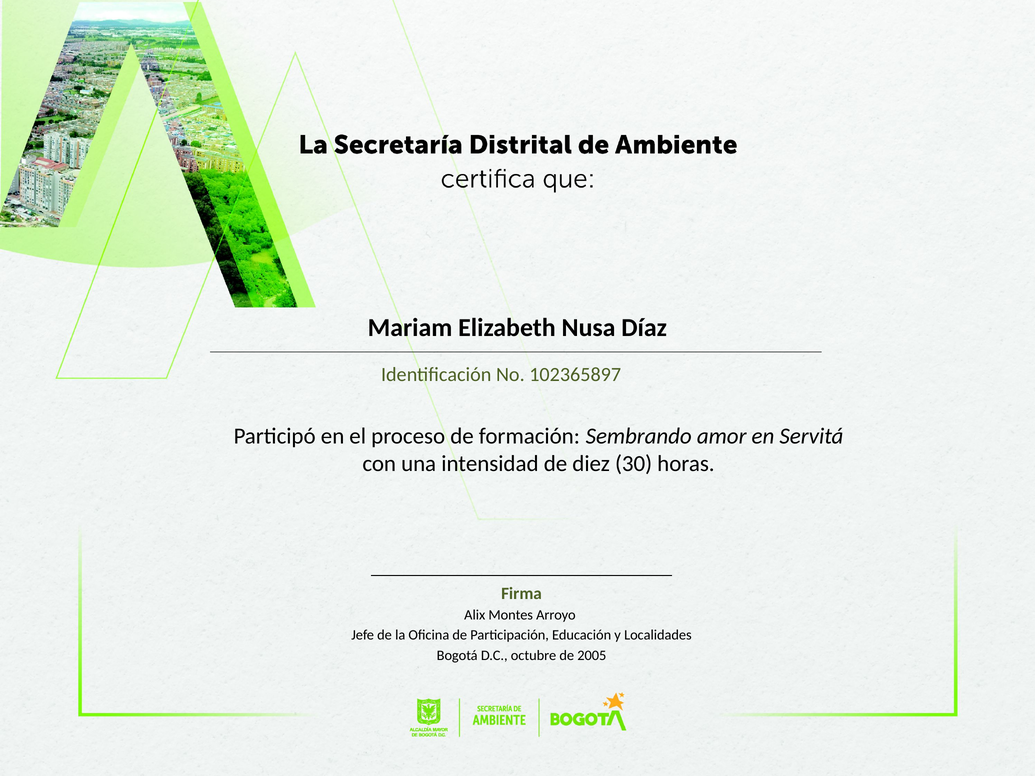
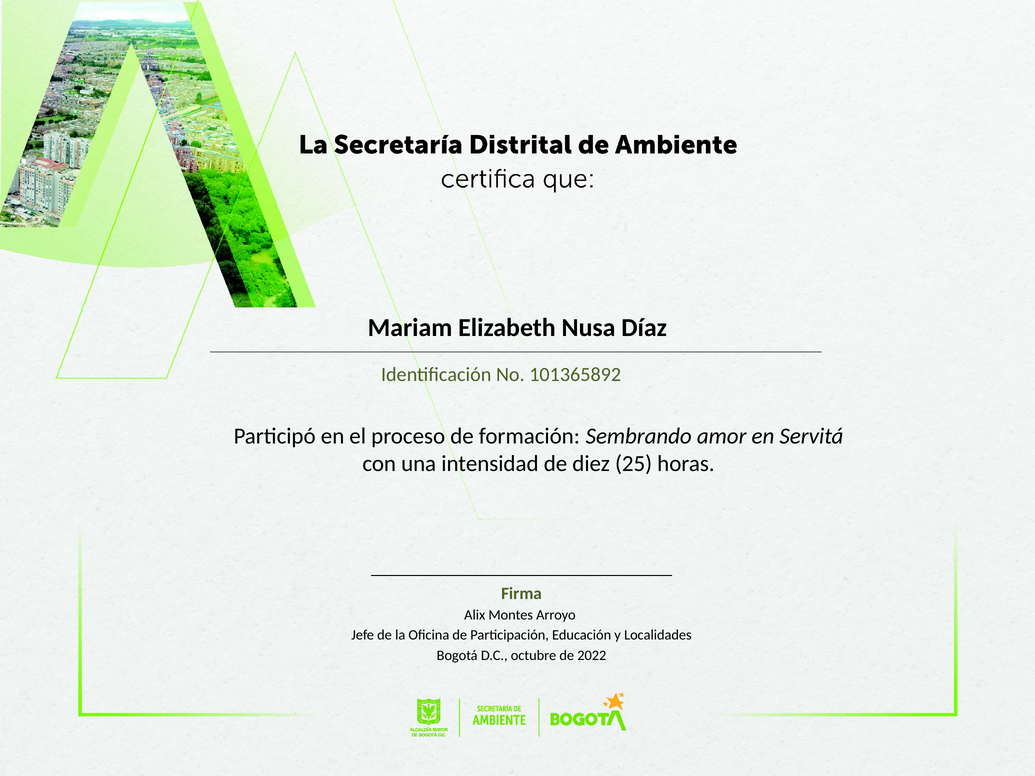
102365897: 102365897 -> 101365892
30: 30 -> 25
2005: 2005 -> 2022
